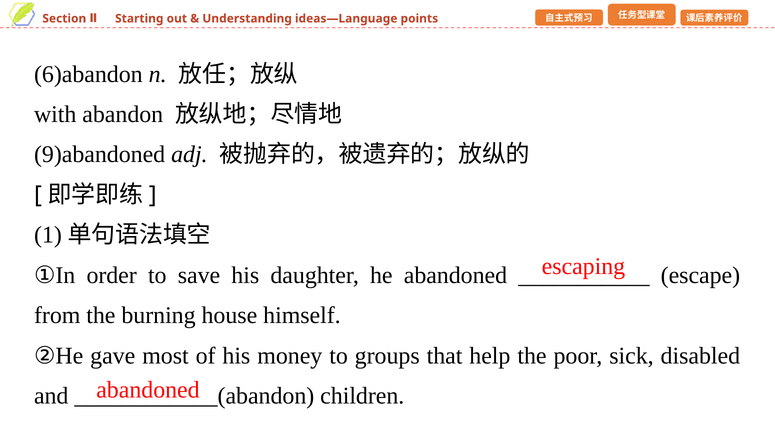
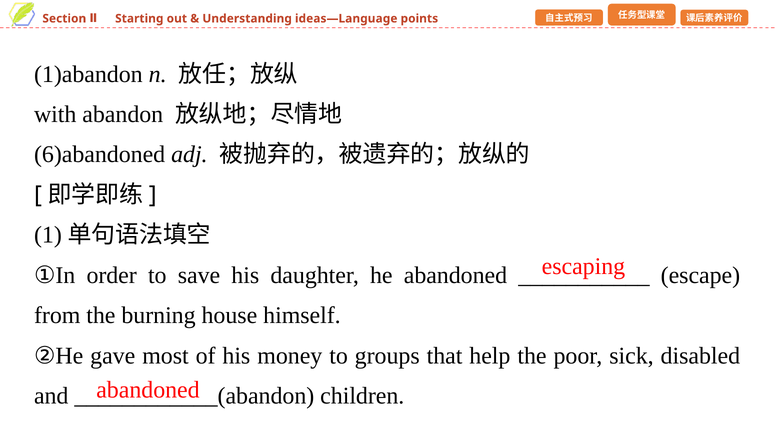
6)abandon: 6)abandon -> 1)abandon
9)abandoned: 9)abandoned -> 6)abandoned
